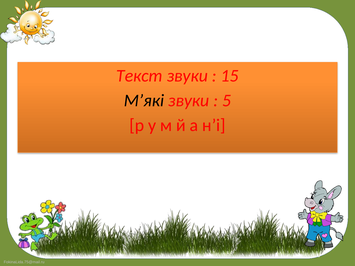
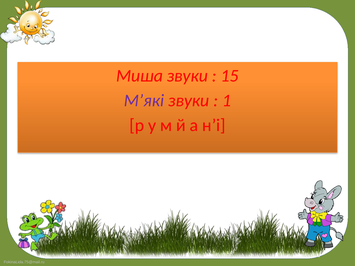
Текст: Текст -> Миша
М’які colour: black -> purple
5: 5 -> 1
